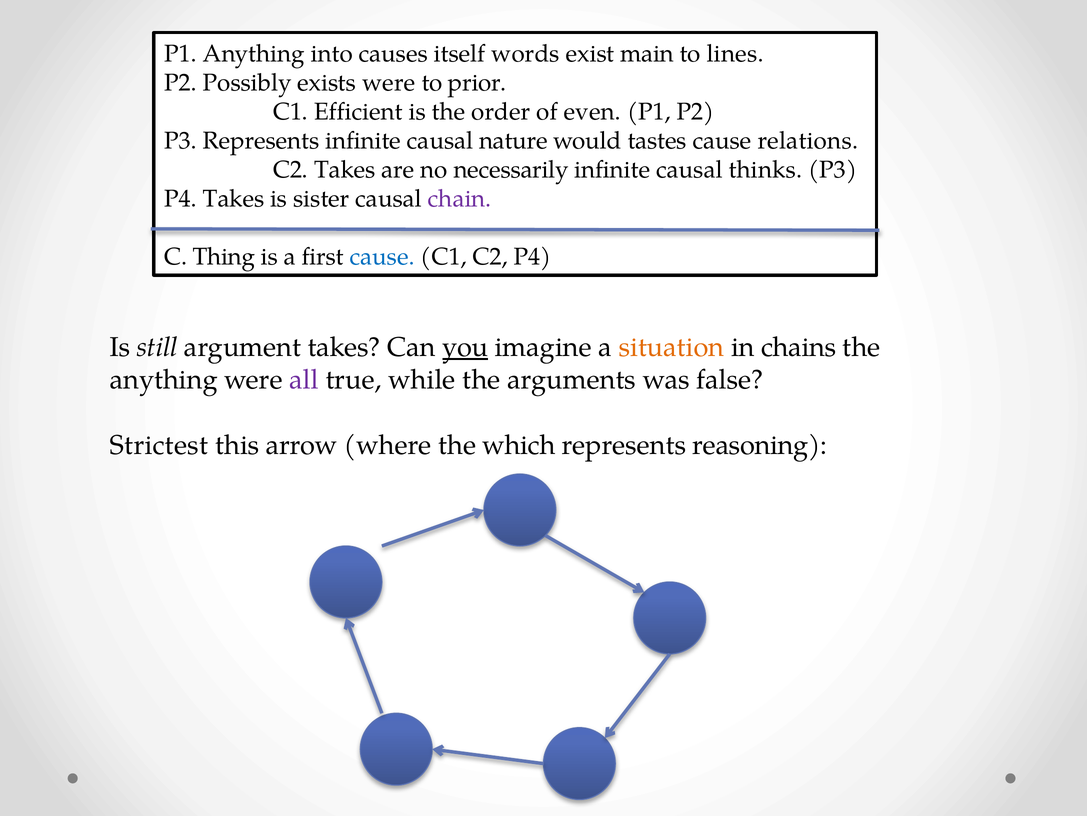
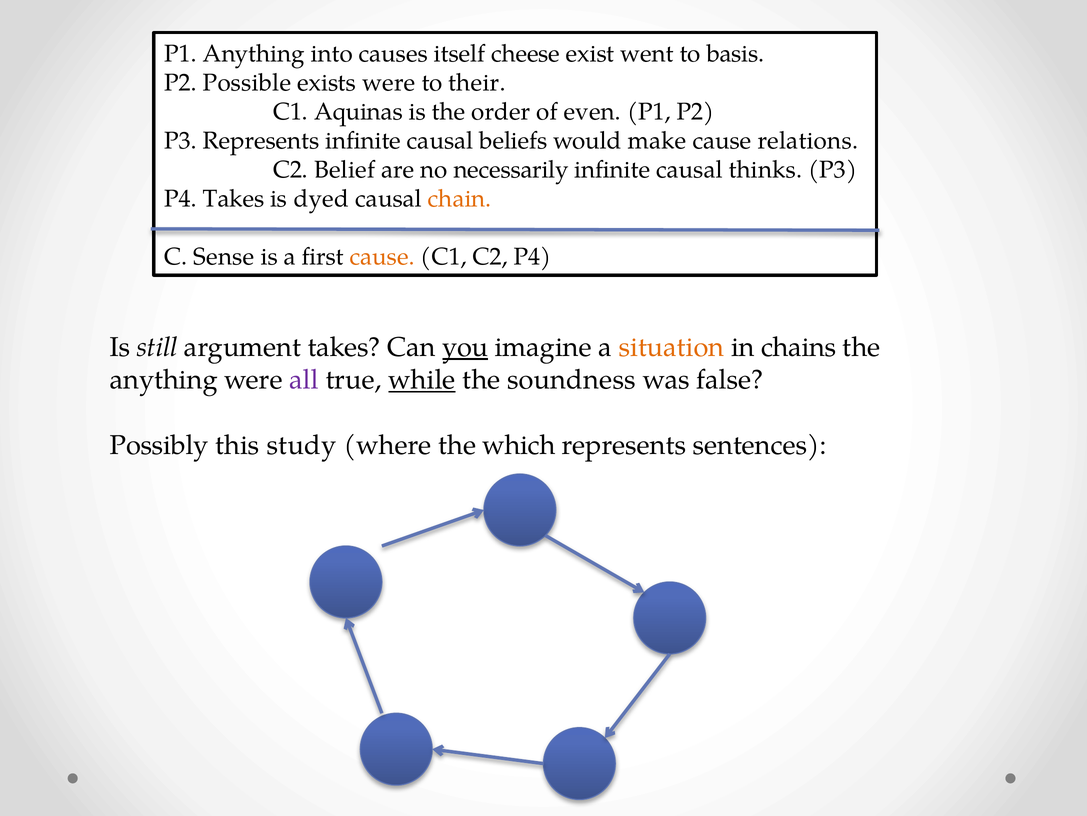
words: words -> cheese
main: main -> went
lines: lines -> basis
Possibly: Possibly -> Possible
prior: prior -> their
Efficient: Efficient -> Aquinas
nature: nature -> beliefs
tastes: tastes -> make
C2 Takes: Takes -> Belief
sister: sister -> dyed
chain colour: purple -> orange
Thing: Thing -> Sense
cause at (382, 257) colour: blue -> orange
while underline: none -> present
arguments: arguments -> soundness
Strictest: Strictest -> Possibly
arrow: arrow -> study
reasoning: reasoning -> sentences
